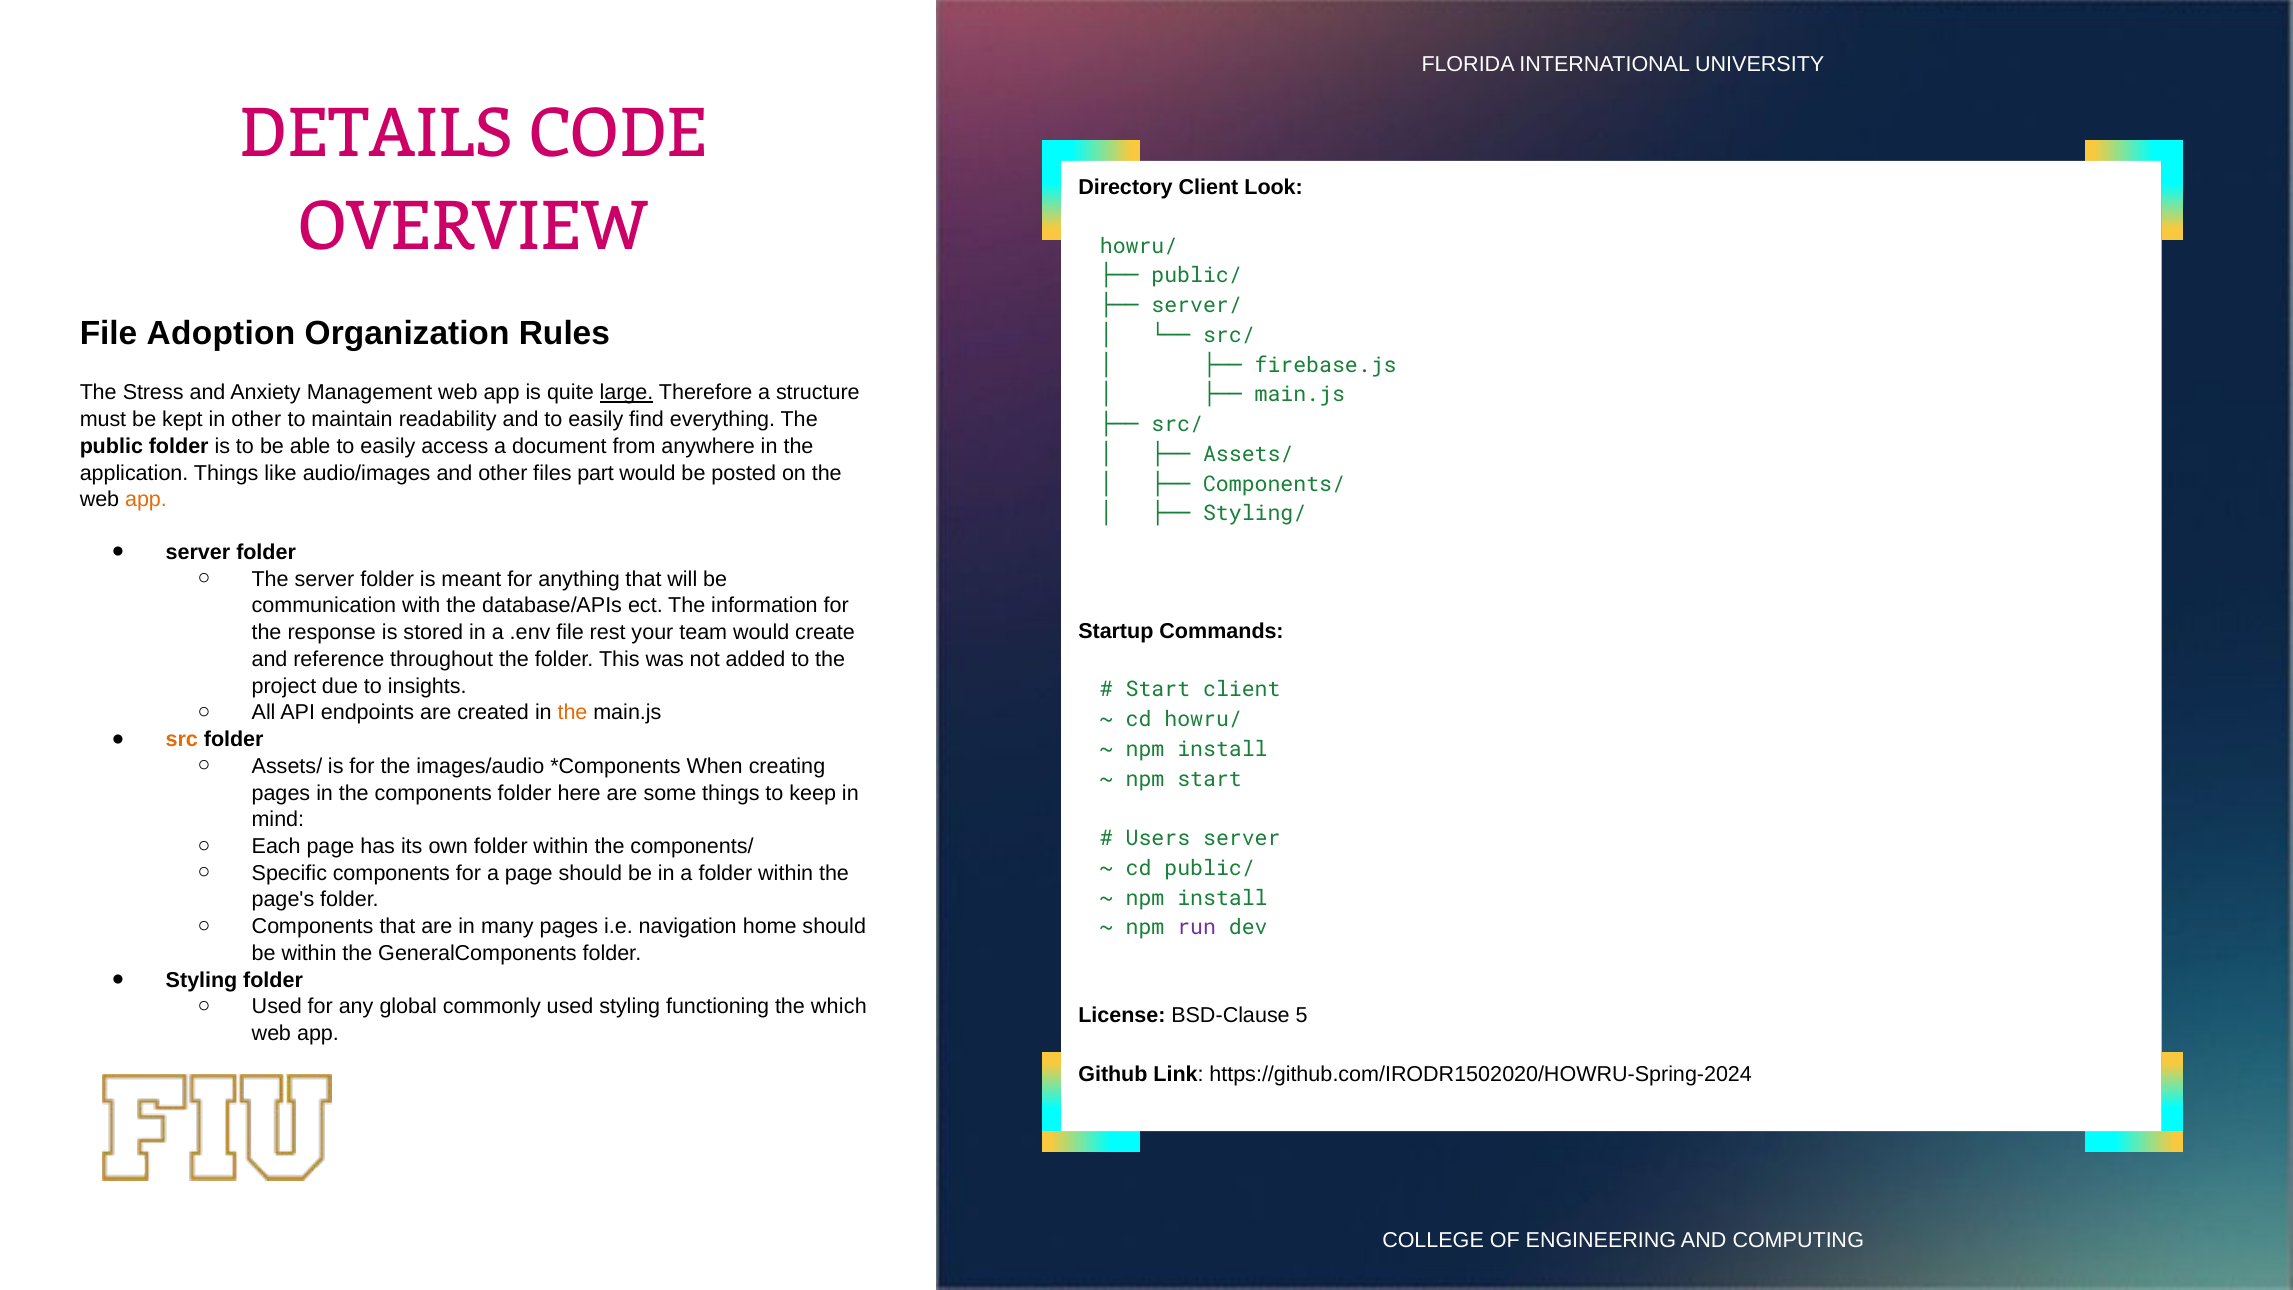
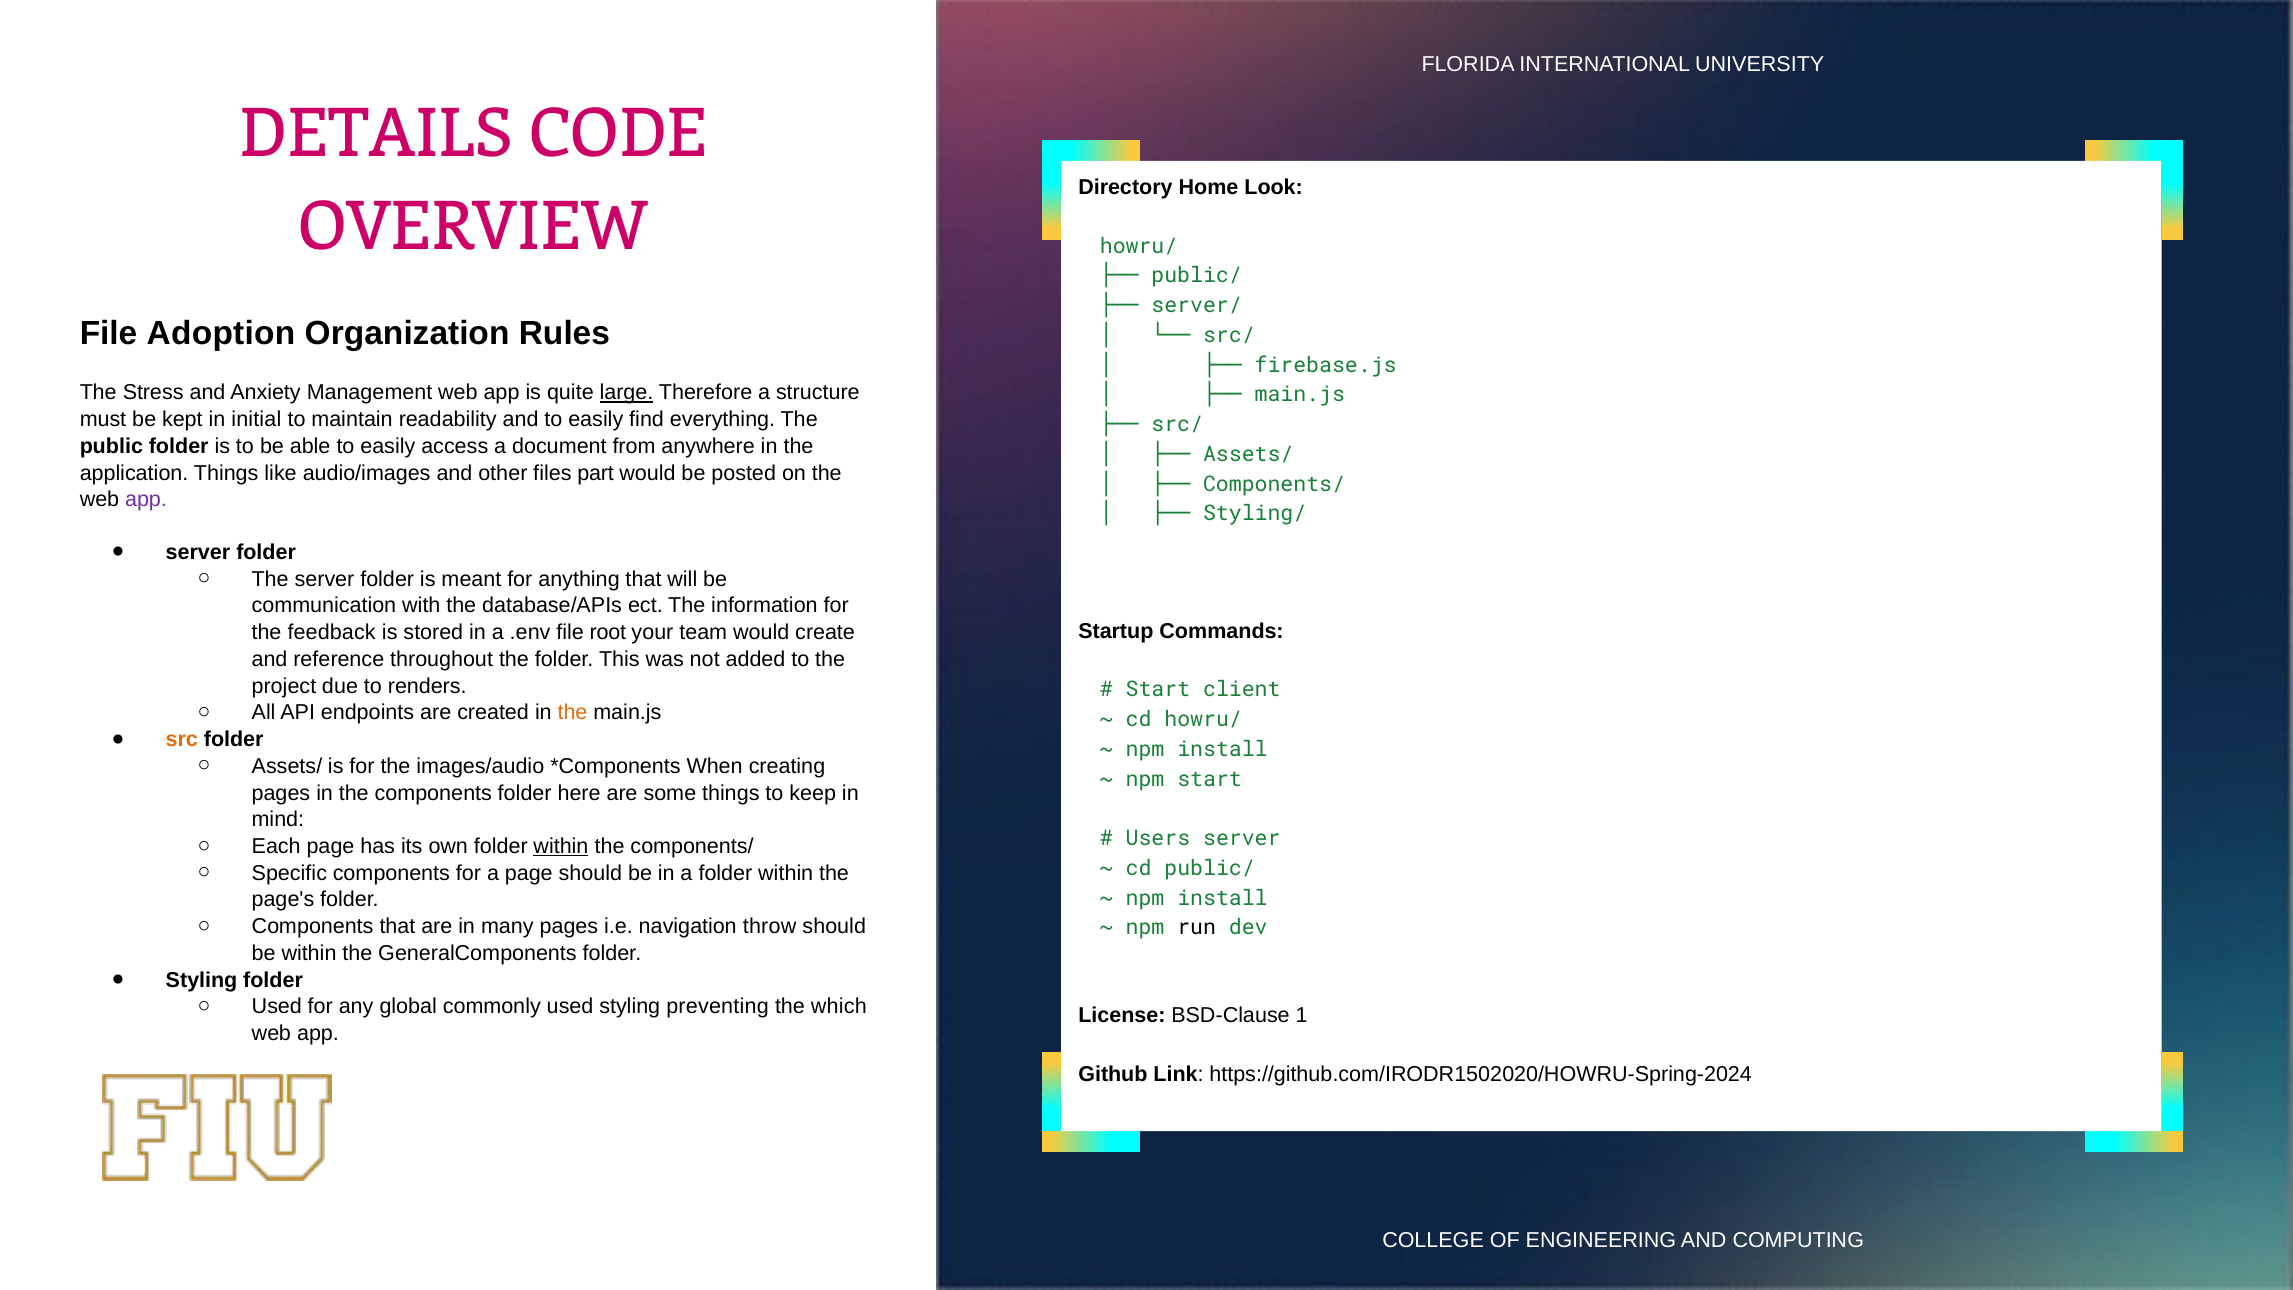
Directory Client: Client -> Home
in other: other -> initial
app at (146, 500) colour: orange -> purple
response: response -> feedback
rest: rest -> root
insights: insights -> renders
within at (561, 846) underline: none -> present
home: home -> throw
run colour: purple -> black
functioning: functioning -> preventing
5: 5 -> 1
